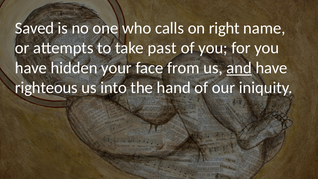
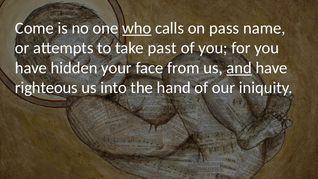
Saved: Saved -> Come
who underline: none -> present
right: right -> pass
